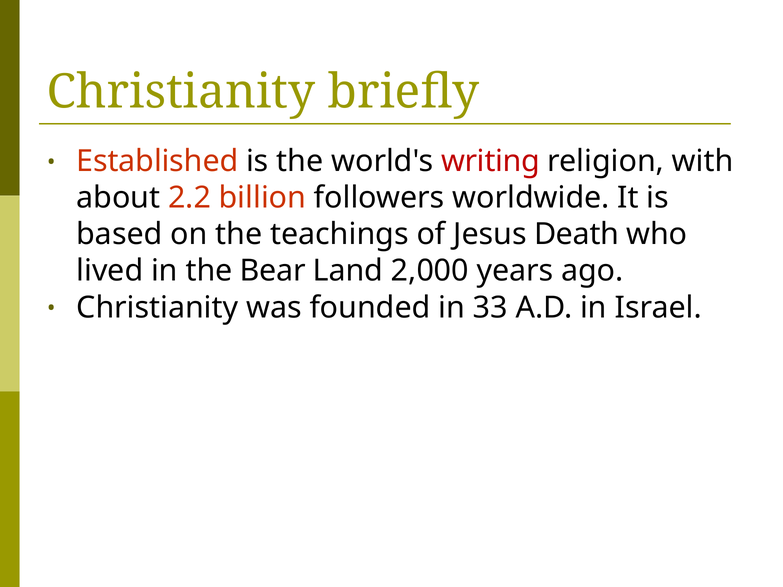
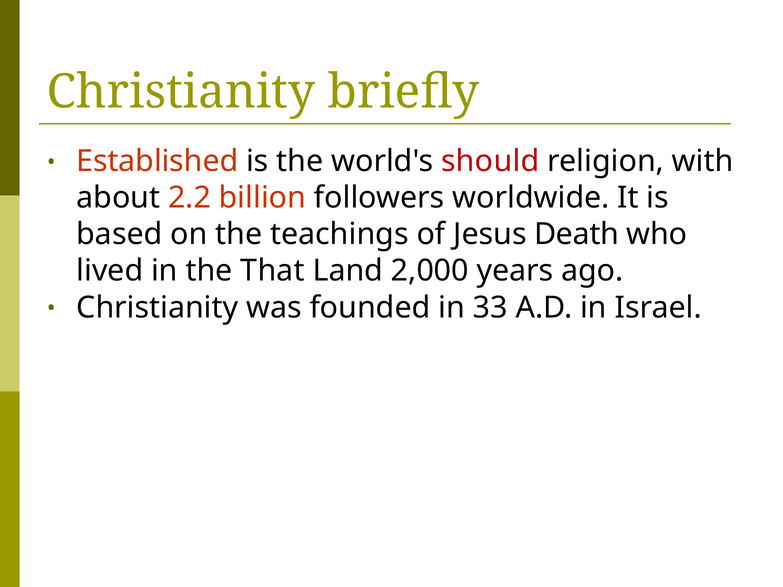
writing: writing -> should
Bear: Bear -> That
